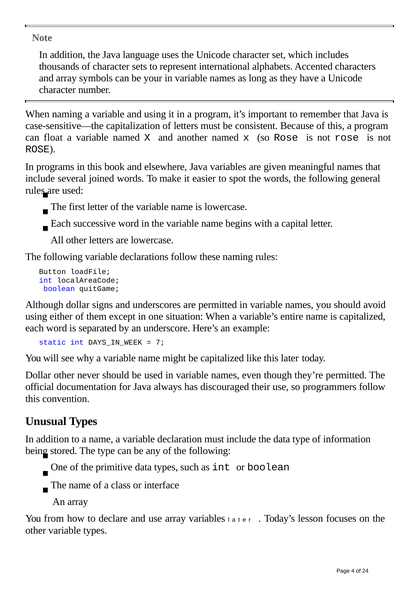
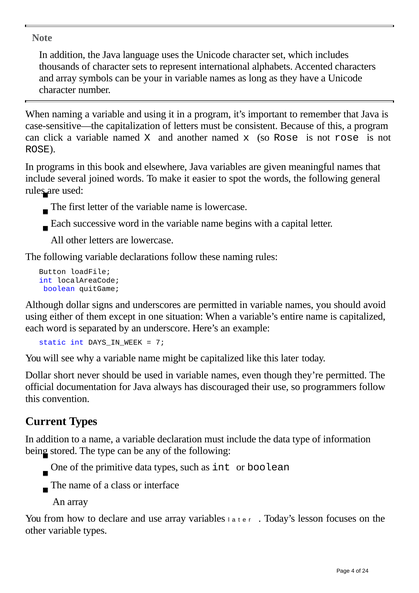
float: float -> click
Dollar other: other -> short
Unusual: Unusual -> Current
